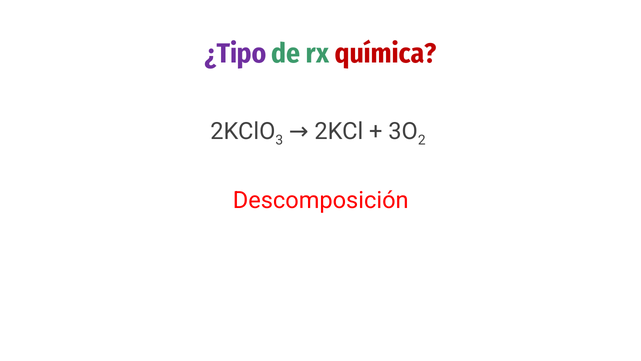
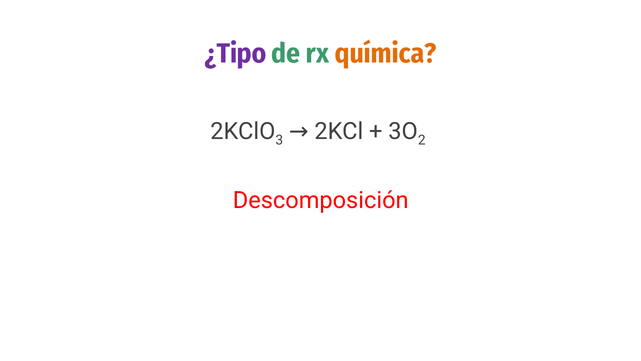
química colour: red -> orange
